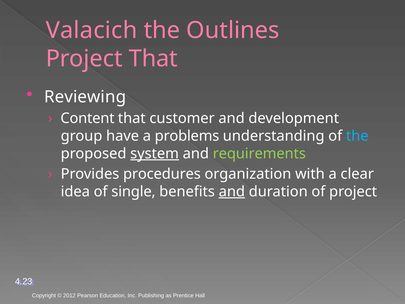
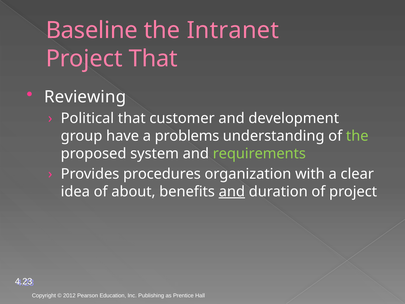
Valacich: Valacich -> Baseline
Outlines: Outlines -> Intranet
Content: Content -> Political
the at (357, 136) colour: light blue -> light green
system underline: present -> none
single: single -> about
